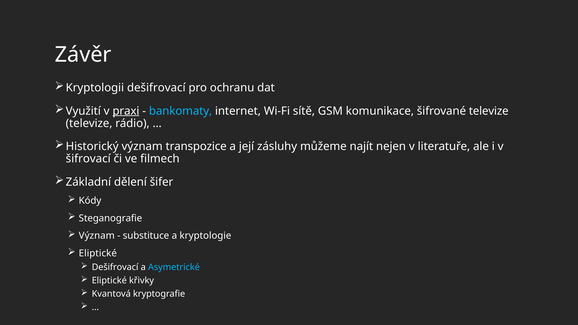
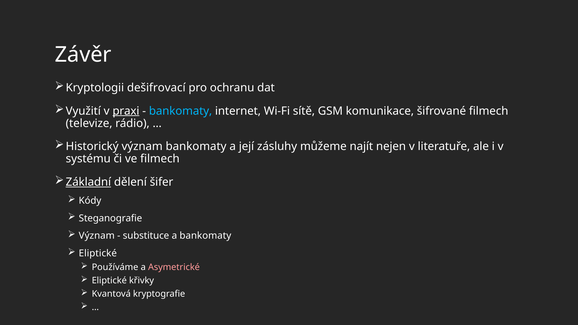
šifrované televize: televize -> filmech
význam transpozice: transpozice -> bankomaty
šifrovací: šifrovací -> systému
Základní underline: none -> present
a kryptologie: kryptologie -> bankomaty
Dešifrovací at (115, 267): Dešifrovací -> Používáme
Asymetrické colour: light blue -> pink
